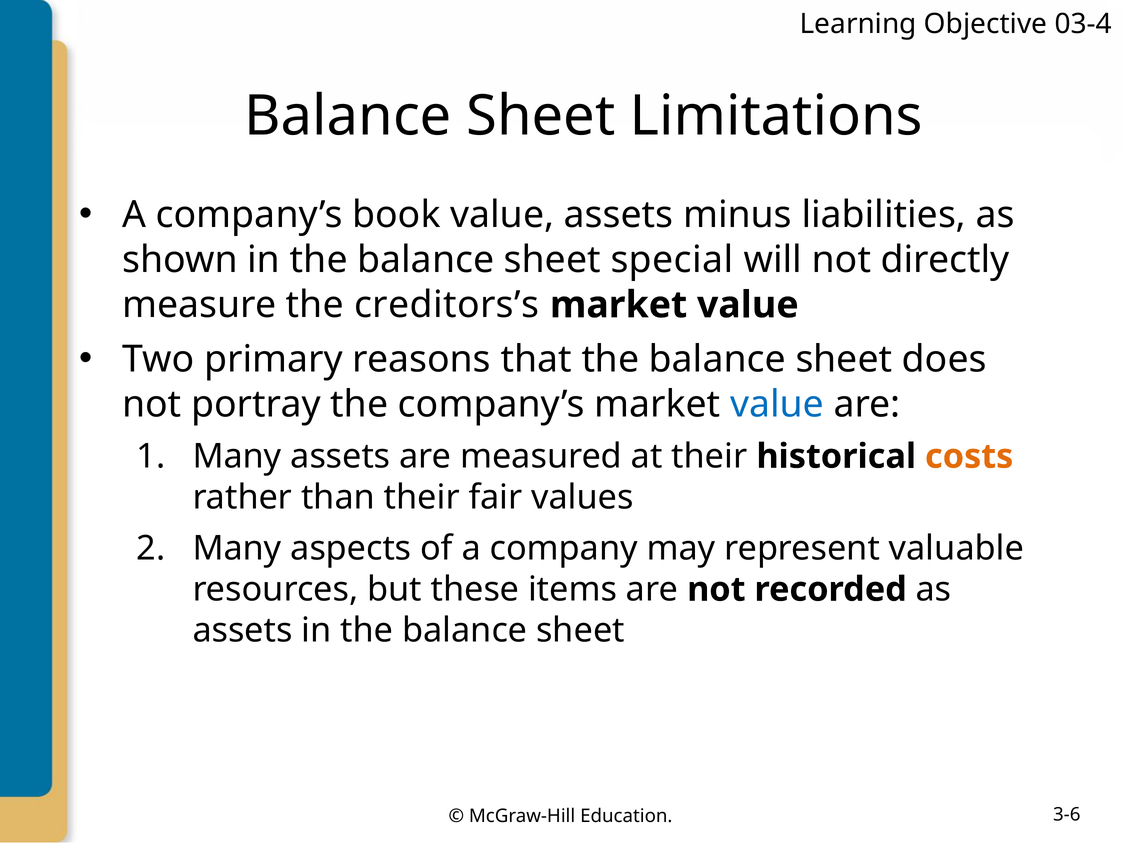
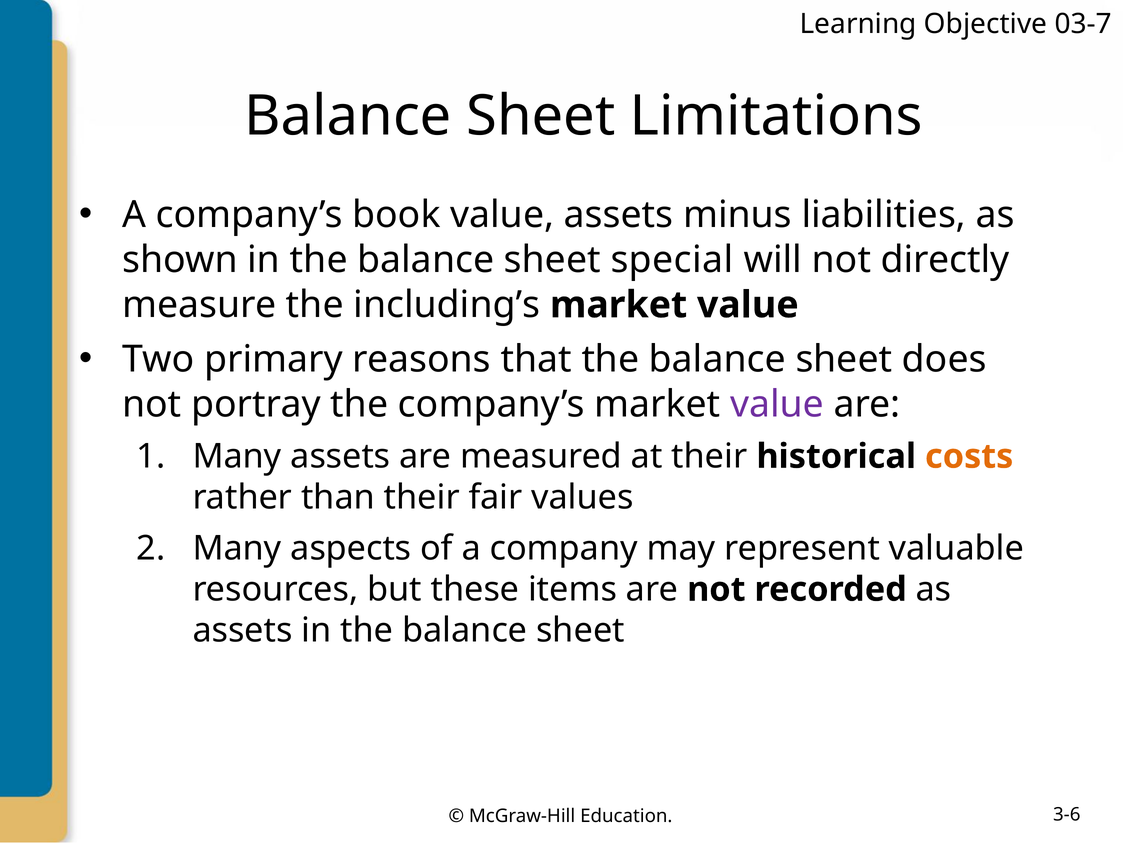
03-4: 03-4 -> 03-7
creditors’s: creditors’s -> including’s
value at (777, 404) colour: blue -> purple
